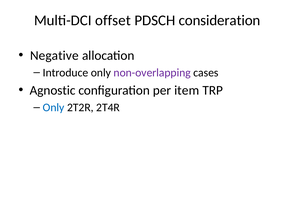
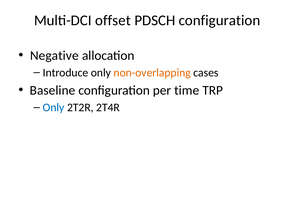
PDSCH consideration: consideration -> configuration
non-overlapping colour: purple -> orange
Agnostic: Agnostic -> Baseline
item: item -> time
